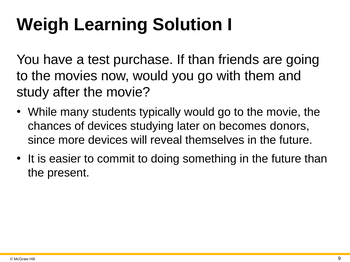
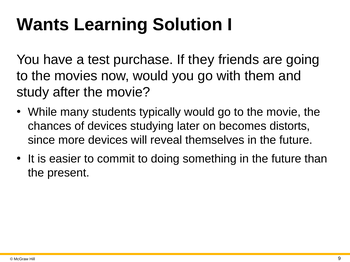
Weigh: Weigh -> Wants
If than: than -> they
donors: donors -> distorts
